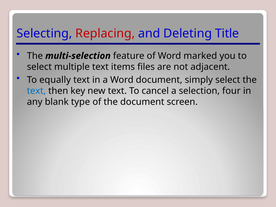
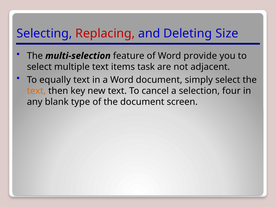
Title: Title -> Size
marked: marked -> provide
files: files -> task
text at (36, 91) colour: blue -> orange
